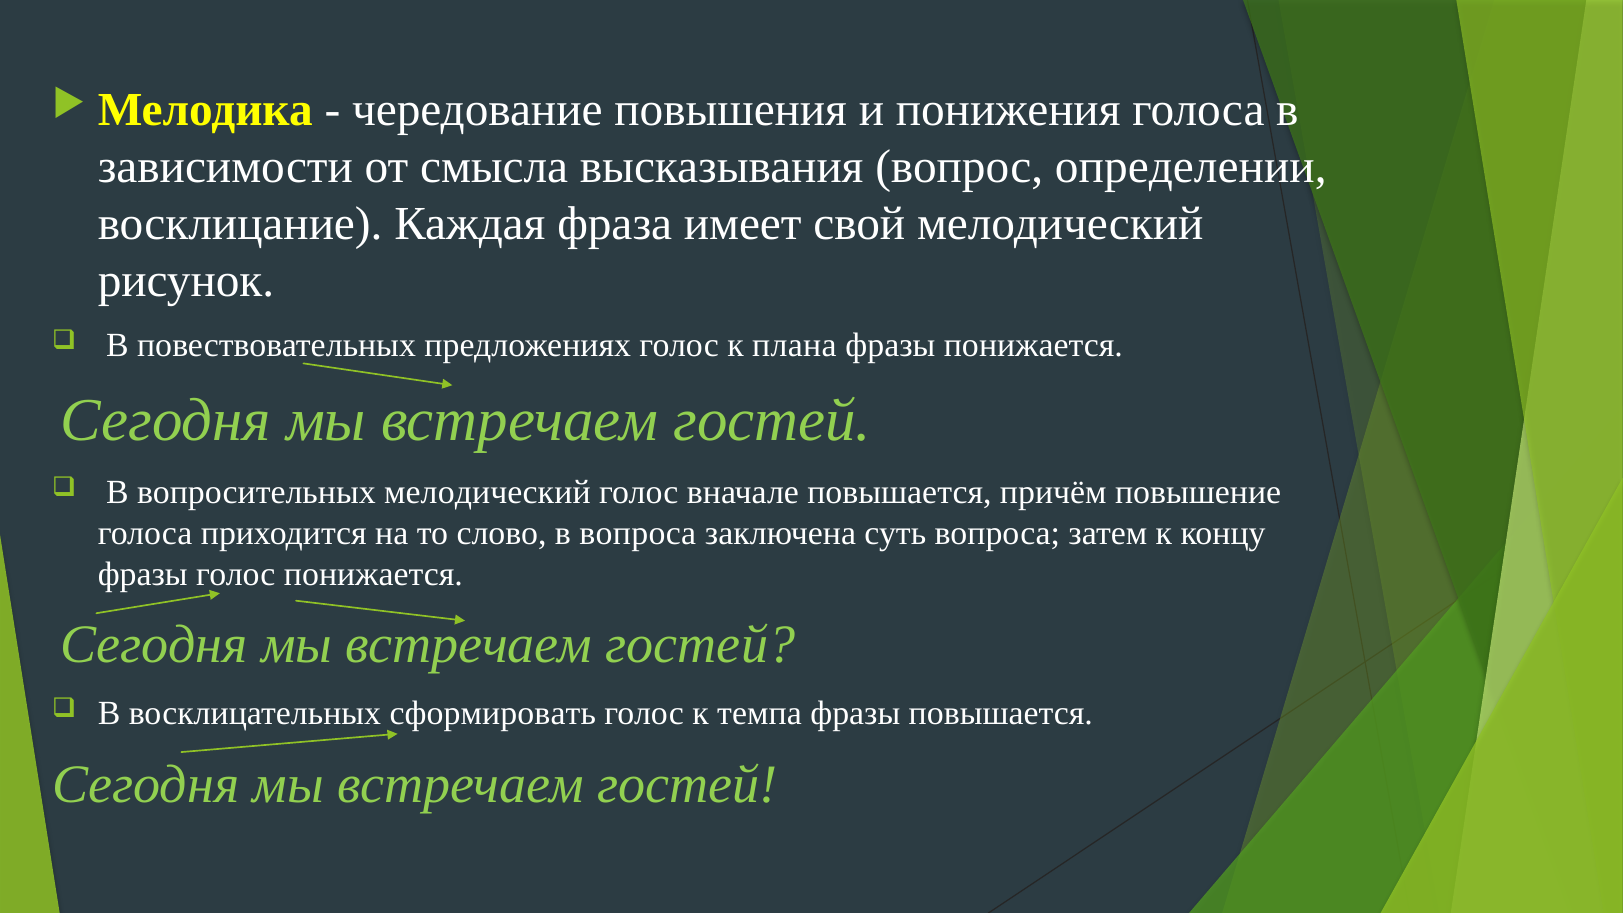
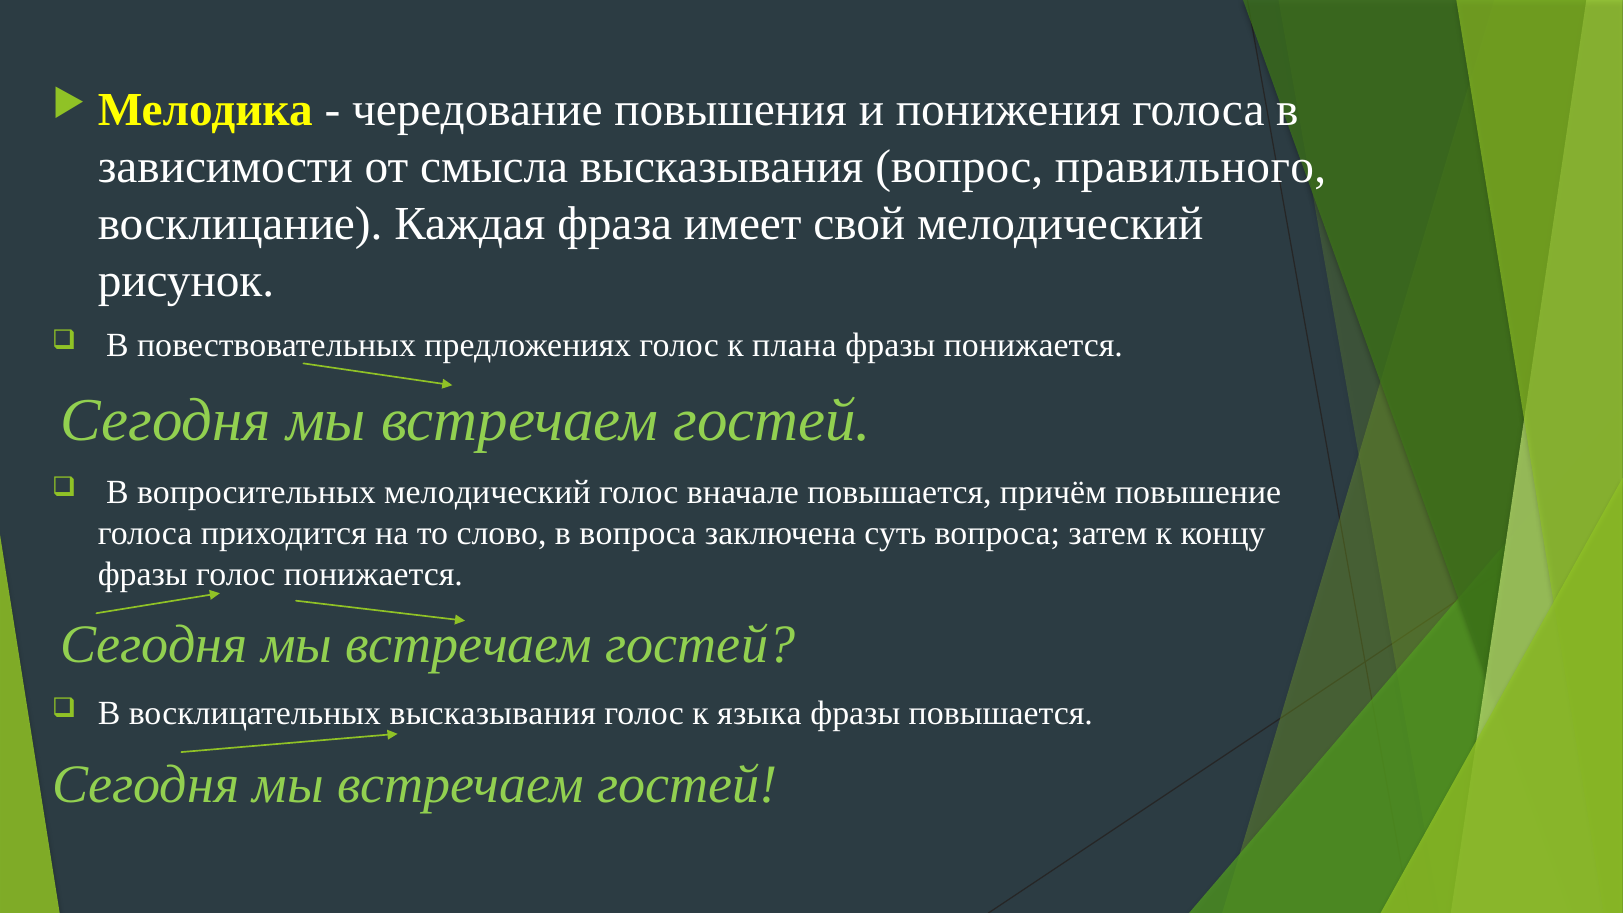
определении: определении -> правильного
восклицательных сформировать: сформировать -> высказывания
темпа: темпа -> языка
